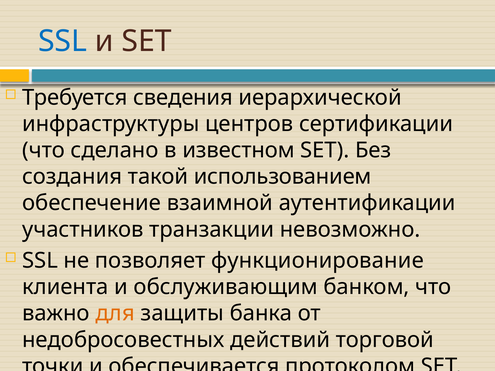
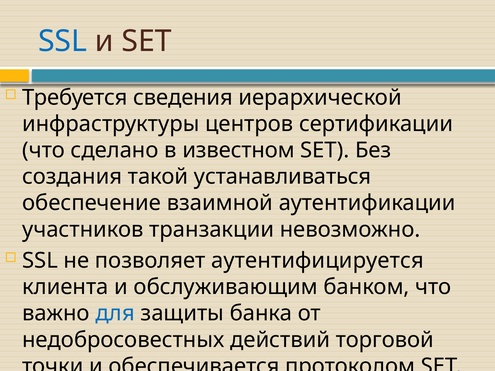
использованием: использованием -> устанавливаться
функционирование: функционирование -> аутентифицируется
для colour: orange -> blue
